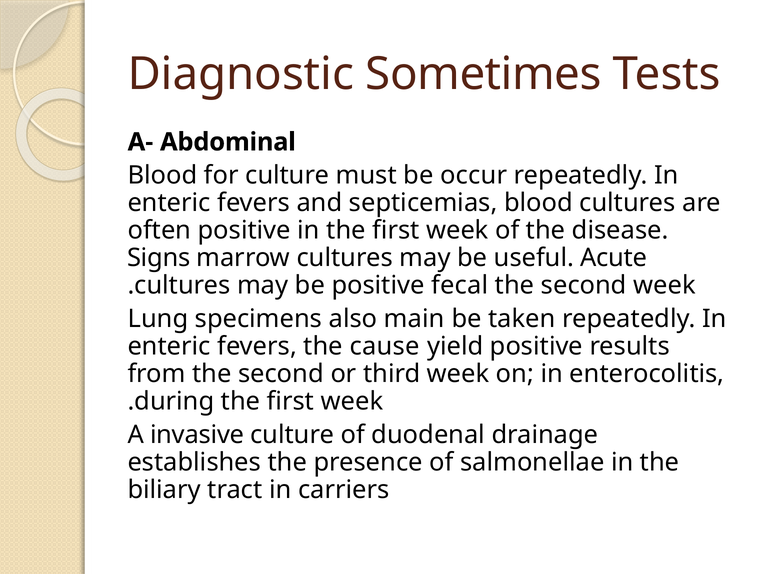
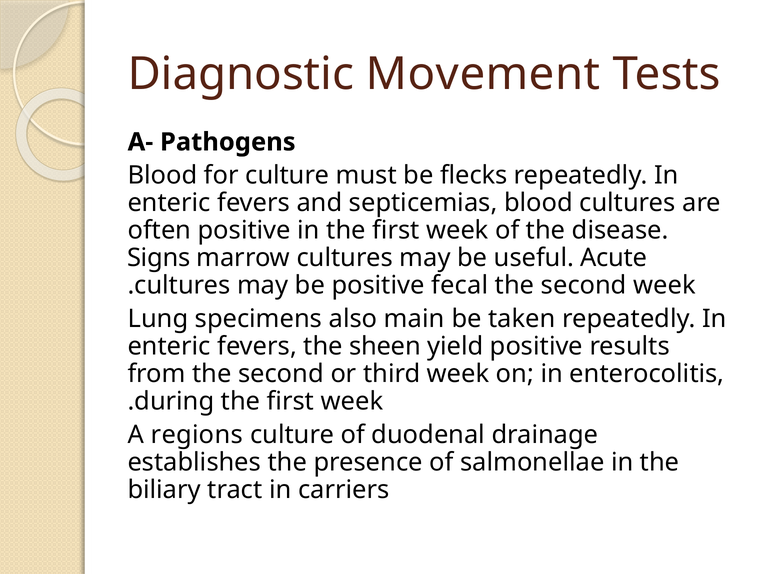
Sometimes: Sometimes -> Movement
Abdominal: Abdominal -> Pathogens
occur: occur -> flecks
cause: cause -> sheen
invasive: invasive -> regions
